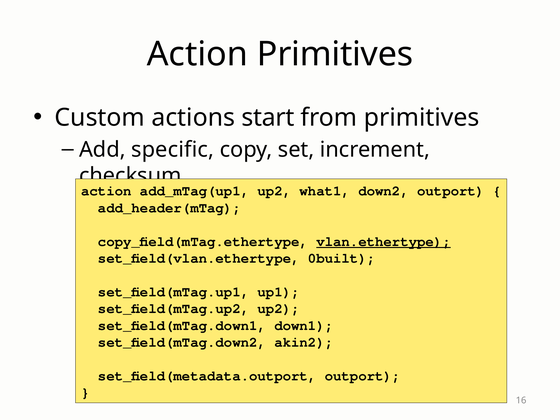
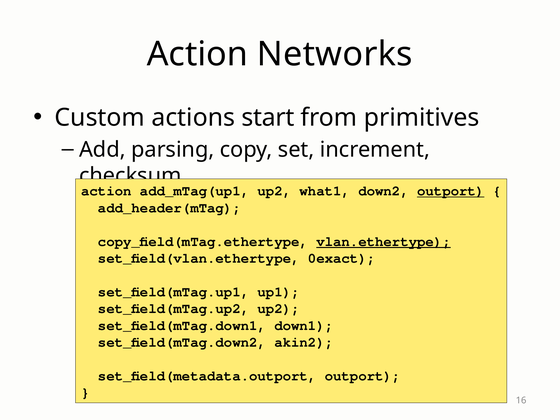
Action Primitives: Primitives -> Networks
specific: specific -> parsing
outport at (451, 191) underline: none -> present
0built: 0built -> 0exact
